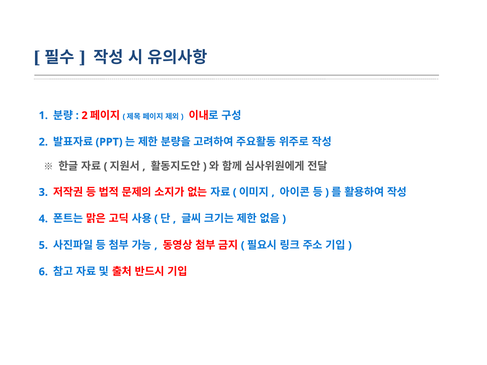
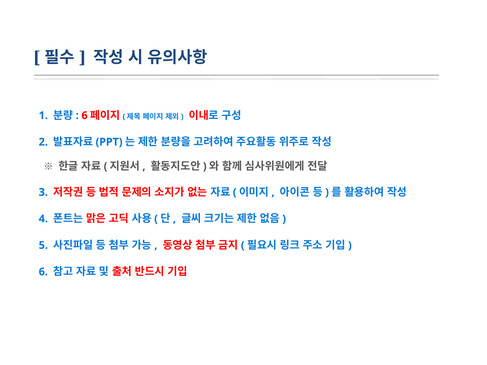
2 at (85, 116): 2 -> 6
